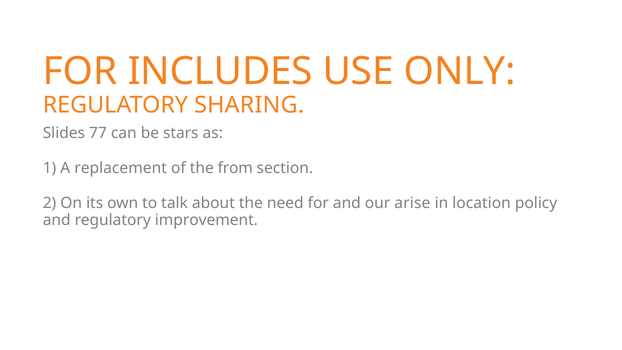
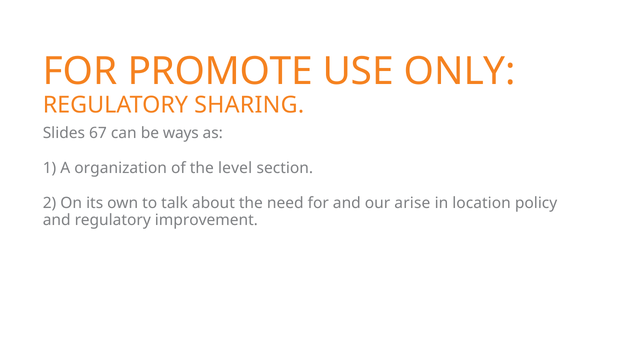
INCLUDES: INCLUDES -> PROMOTE
77: 77 -> 67
stars: stars -> ways
replacement: replacement -> organization
from: from -> level
